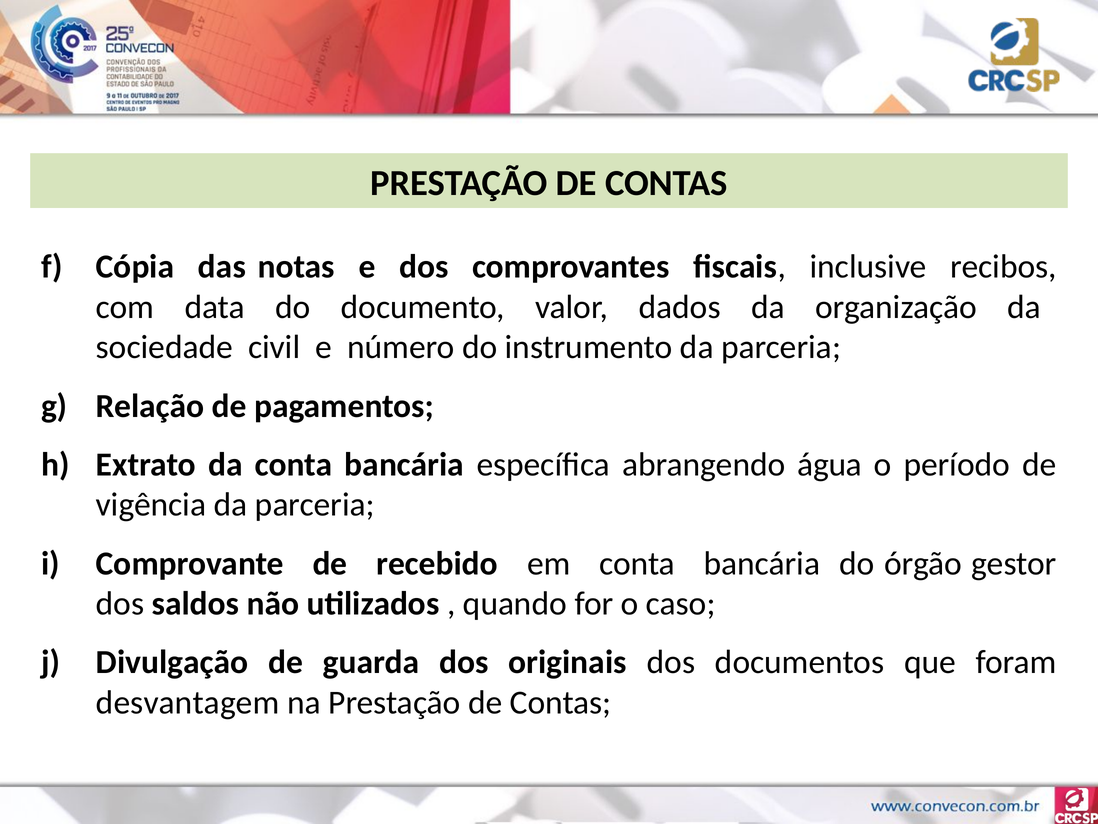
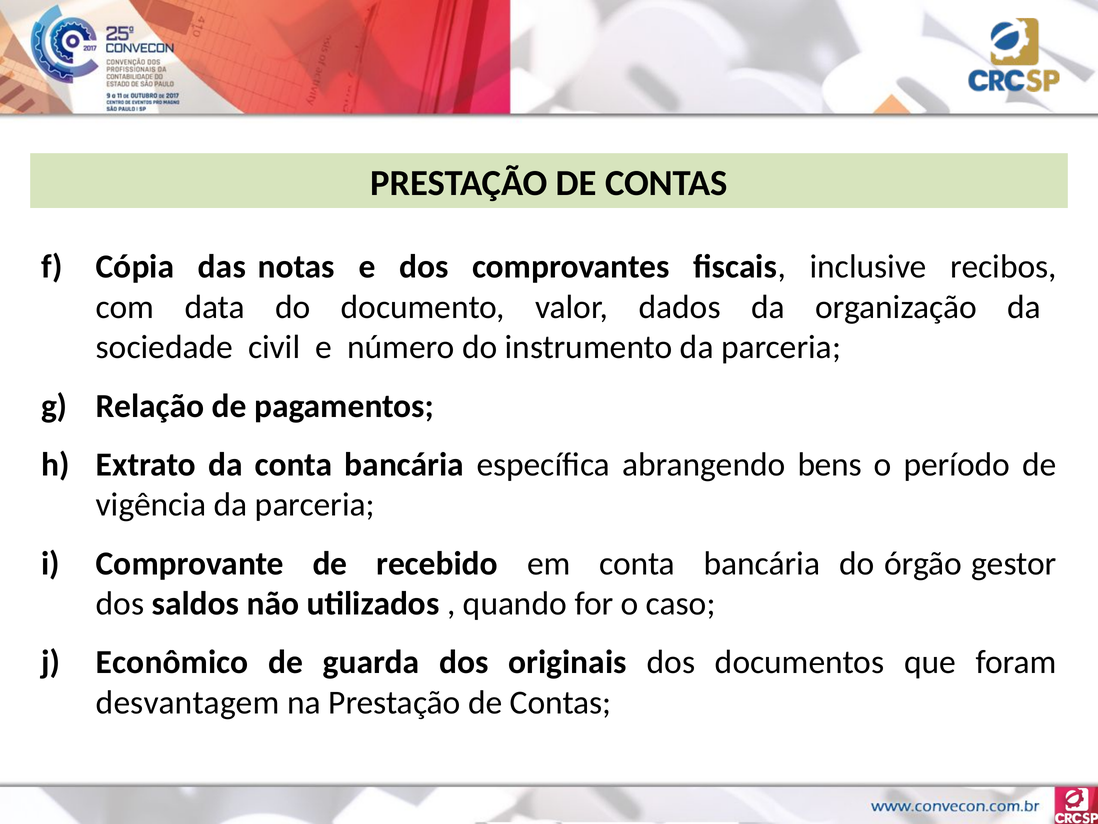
água: água -> bens
Divulgação: Divulgação -> Econômico
